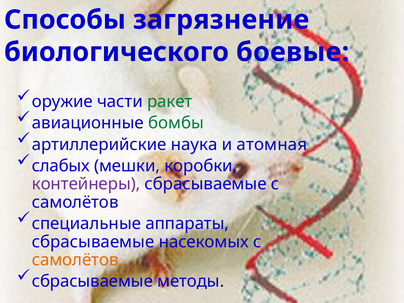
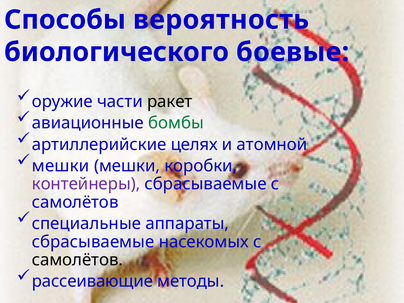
загрязнение: загрязнение -> вероятность
ракет colour: green -> black
наука: наука -> целях
атомная: атомная -> атомной
слабых at (61, 166): слабых -> мешки
самолётов at (77, 260) colour: orange -> black
сбрасываемые at (92, 281): сбрасываемые -> рассеивающие
